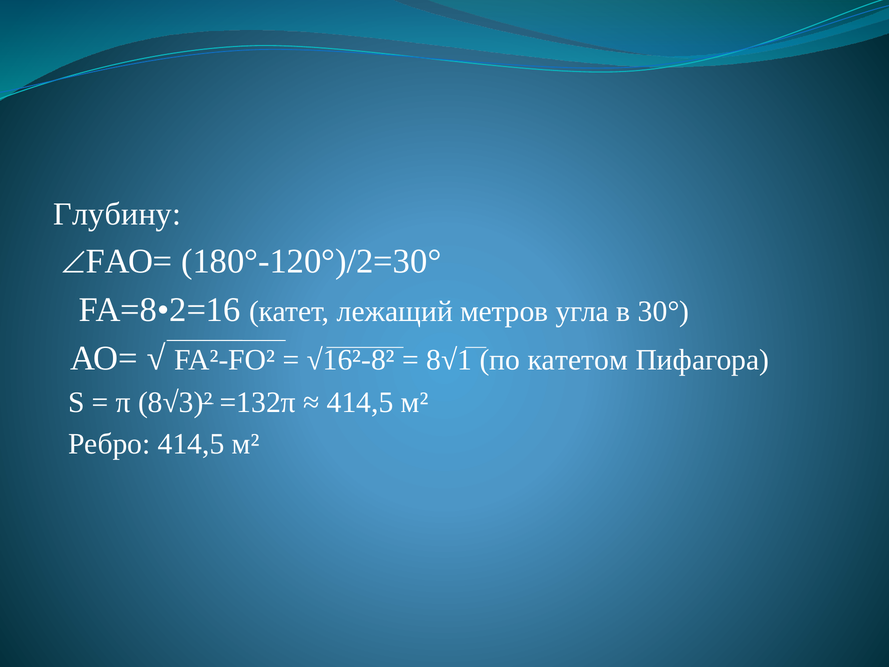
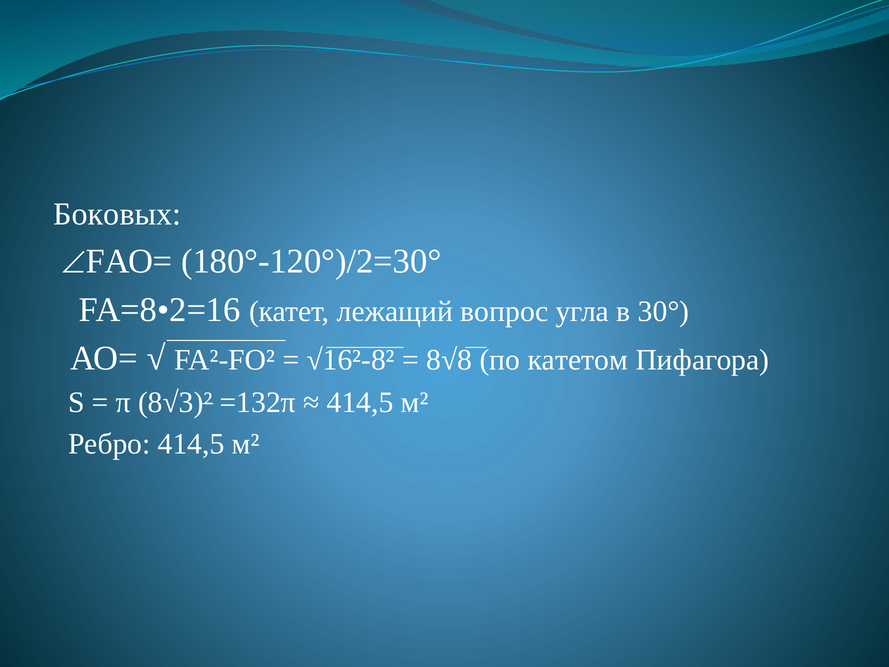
Глубину: Глубину -> Боковых
метров: метров -> вопрос
8√1: 8√1 -> 8√8
